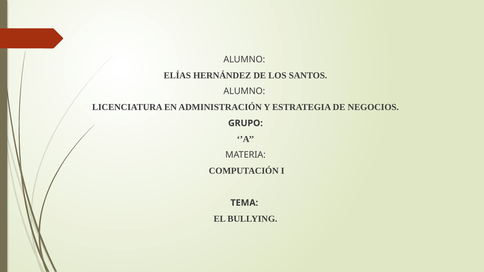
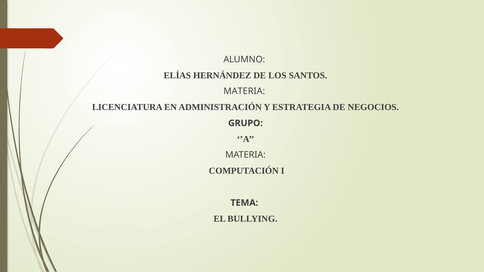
ALUMNO at (244, 91): ALUMNO -> MATERIA
